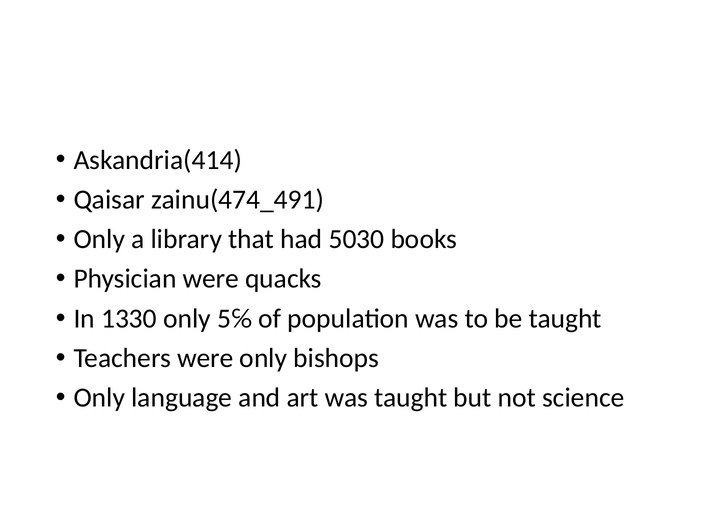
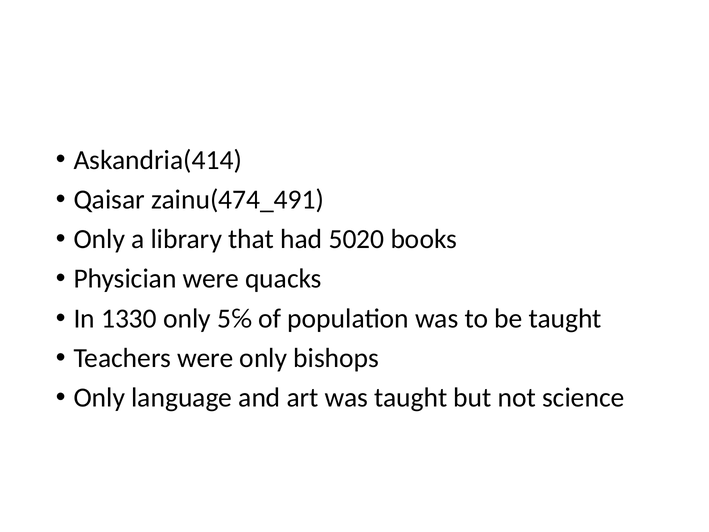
5030: 5030 -> 5020
